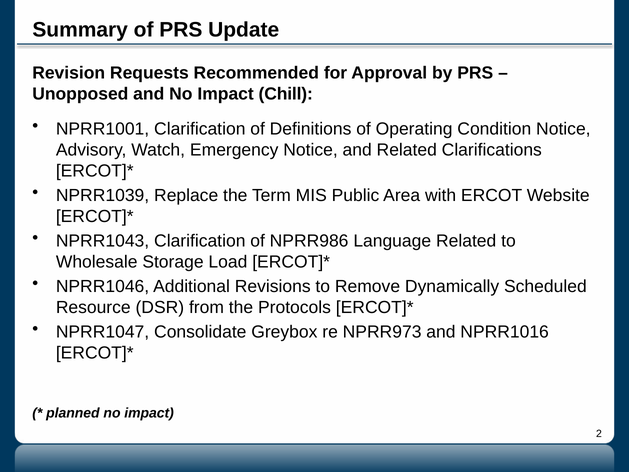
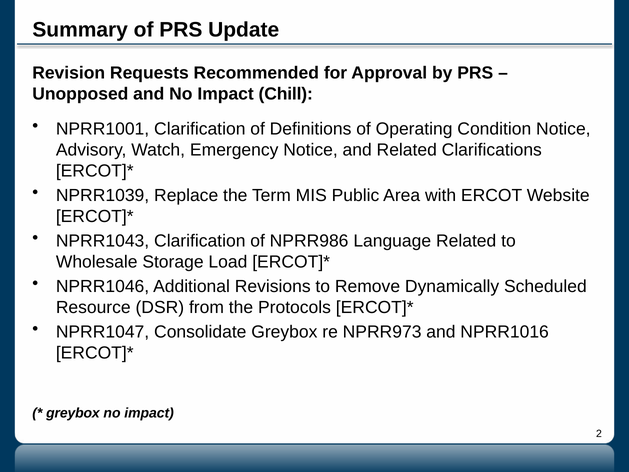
planned at (73, 413): planned -> greybox
